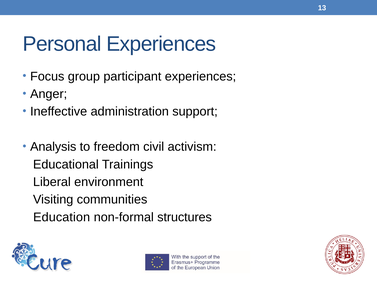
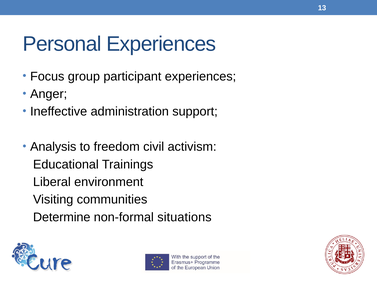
Education: Education -> Determine
structures: structures -> situations
